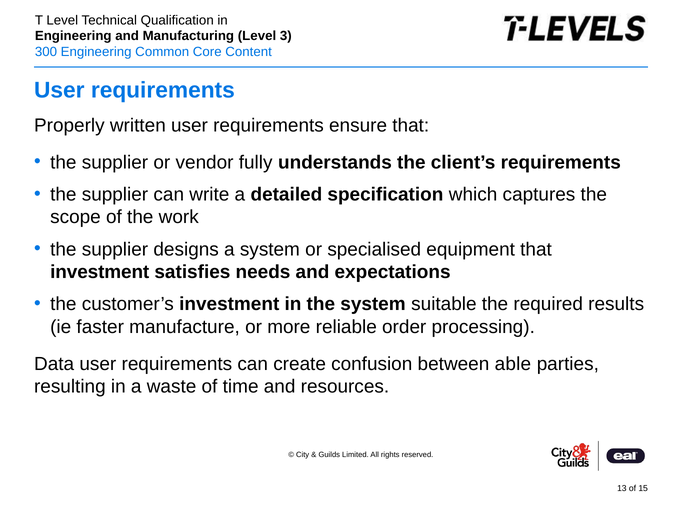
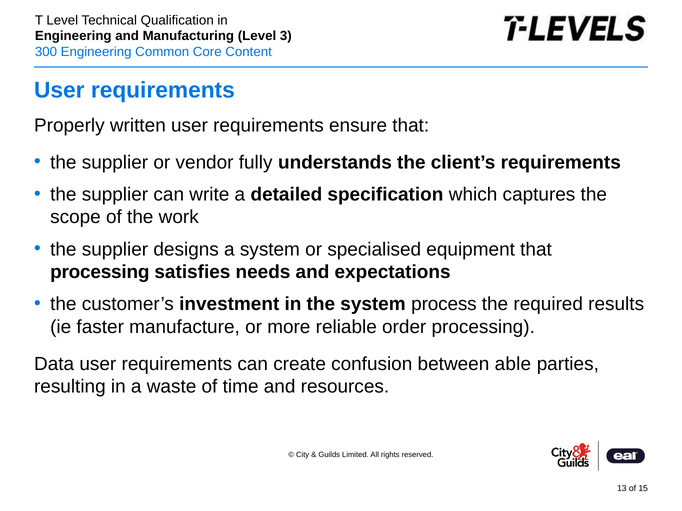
investment at (100, 272): investment -> processing
suitable: suitable -> process
